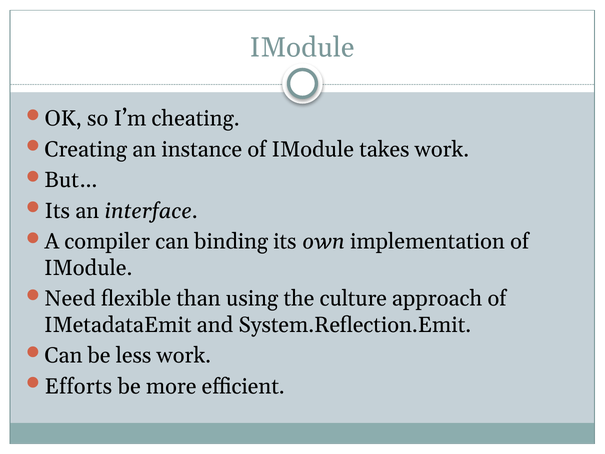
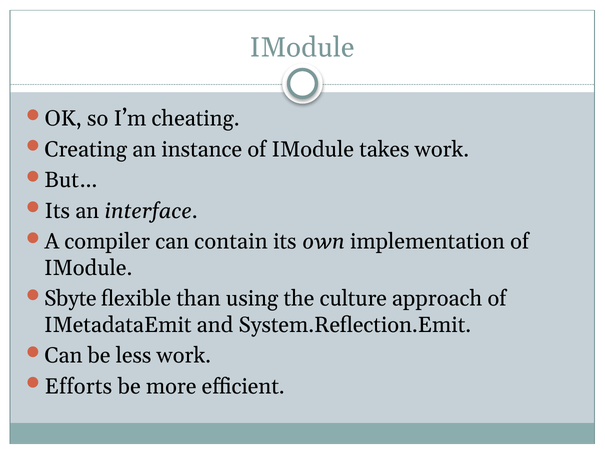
binding: binding -> contain
Need: Need -> Sbyte
